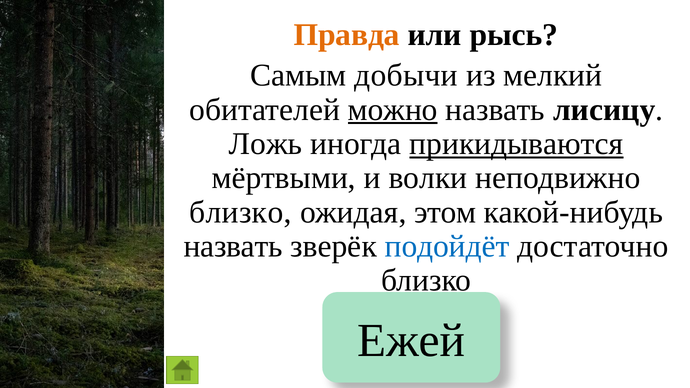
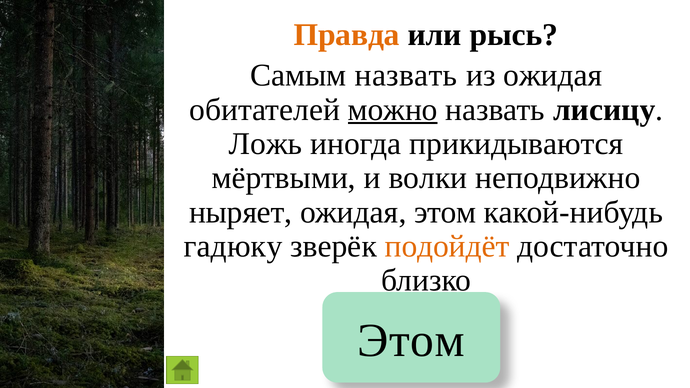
Самым добычи: добычи -> назвать
из мелкий: мелкий -> ожидая
прикидываются underline: present -> none
близко at (240, 212): близко -> ныряет
назвать at (233, 246): назвать -> гадюку
подойдёт colour: blue -> orange
Ежей at (411, 341): Ежей -> Этом
